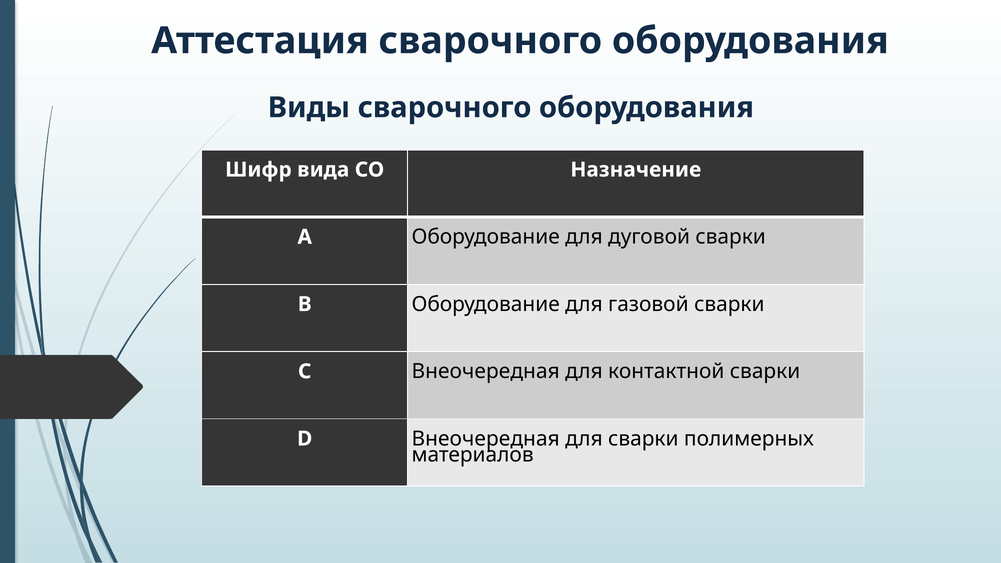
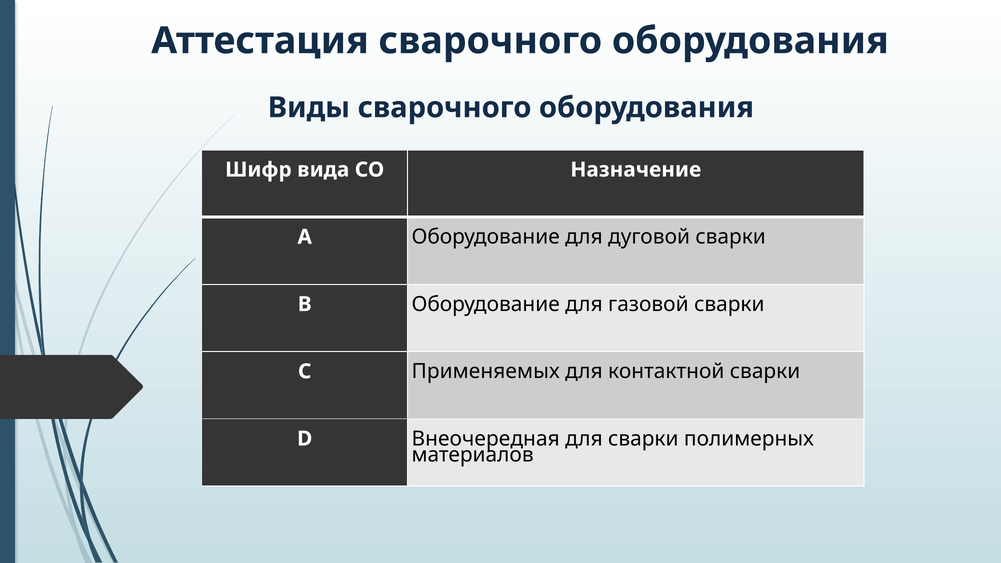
С Внеочередная: Внеочередная -> Применяемых
